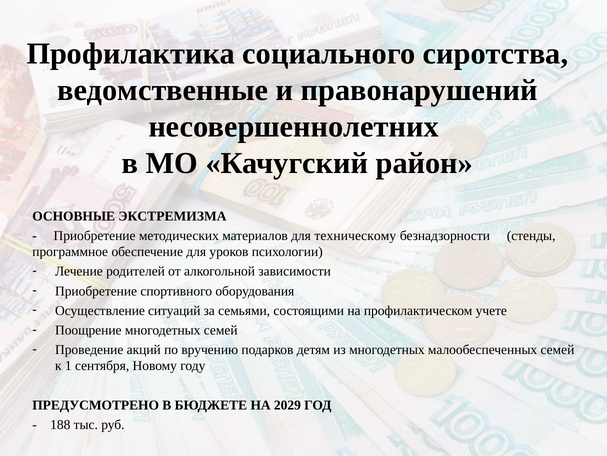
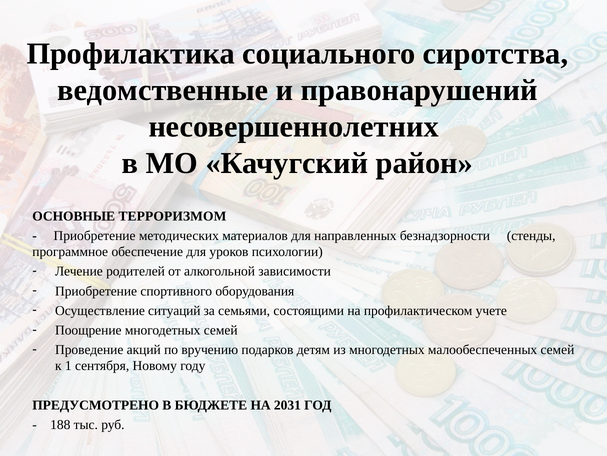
ЭКСТРЕМИЗМА: ЭКСТРЕМИЗМА -> ТЕРРОРИЗМОМ
техническому: техническому -> направленных
2029: 2029 -> 2031
